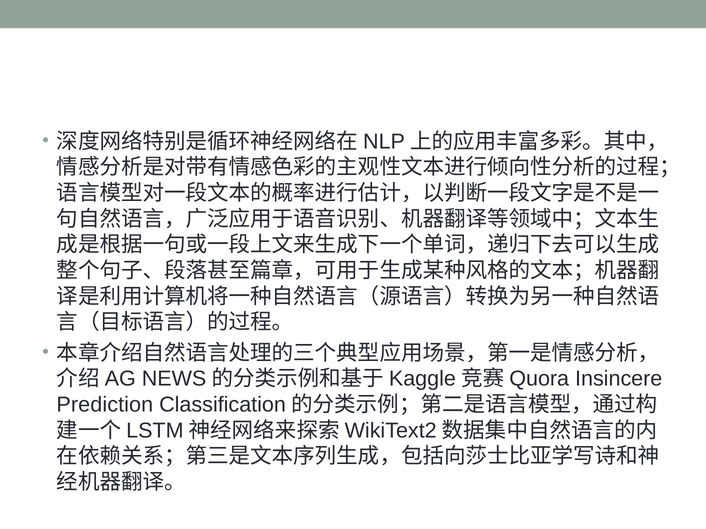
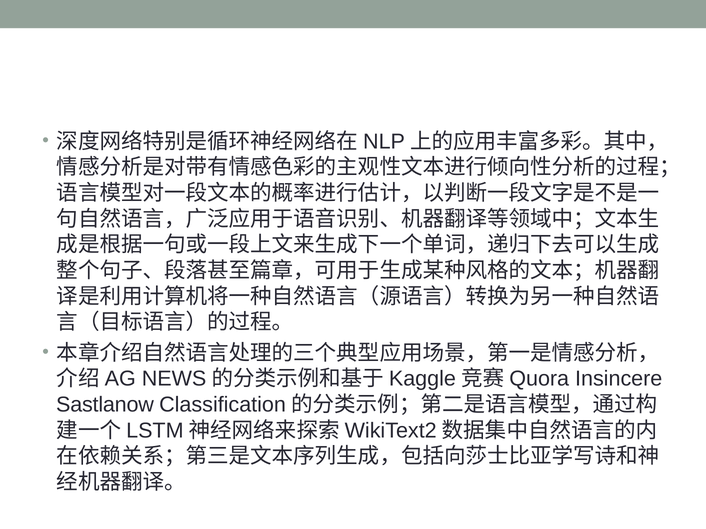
Prediction: Prediction -> Sastlanow
